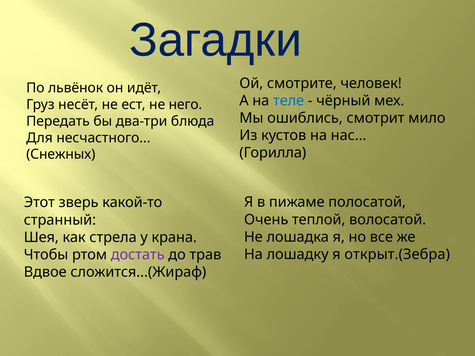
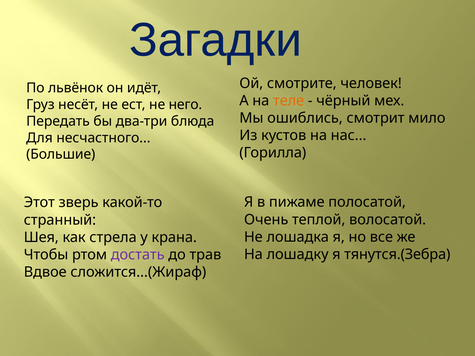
теле colour: blue -> orange
Снежных: Снежных -> Большие
открыт.(Зебра: открыт.(Зебра -> тянутся.(Зебра
